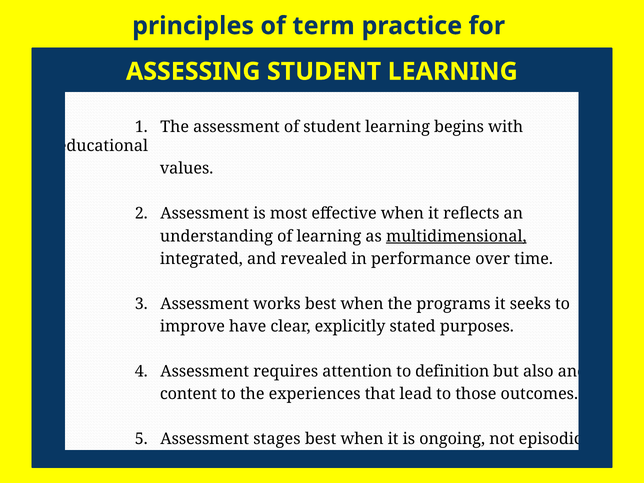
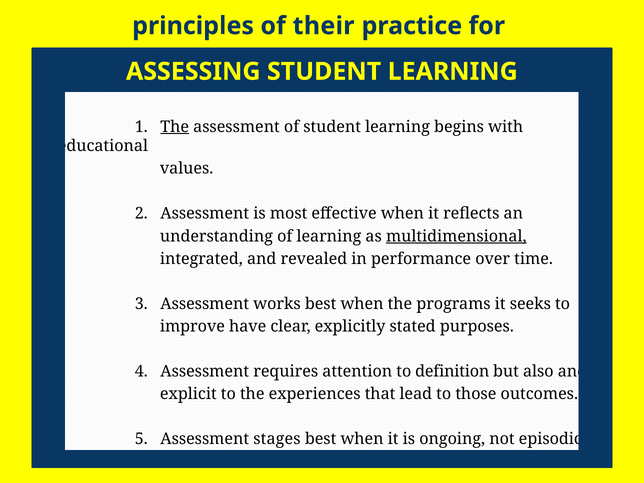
term: term -> their
The at (175, 127) underline: none -> present
content: content -> explicit
